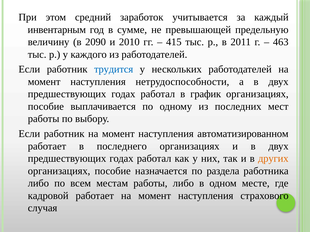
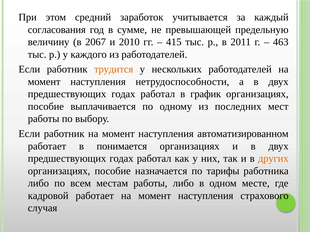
инвентарным: инвентарным -> согласования
2090: 2090 -> 2067
трудится colour: blue -> orange
последнего: последнего -> понимается
раздела: раздела -> тарифы
